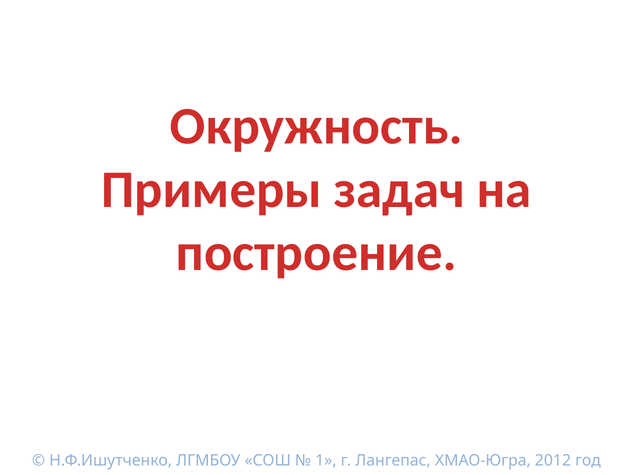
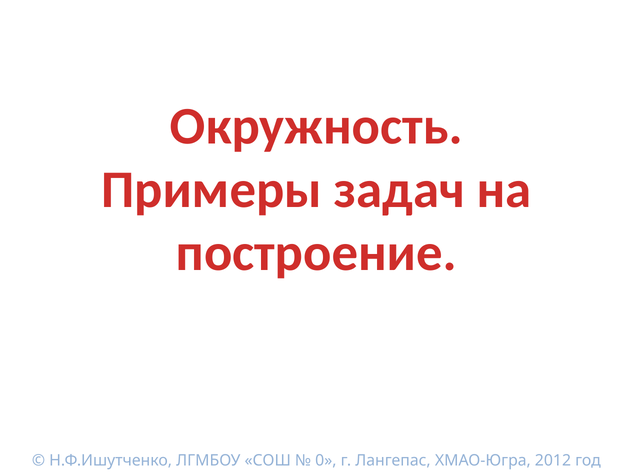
1: 1 -> 0
